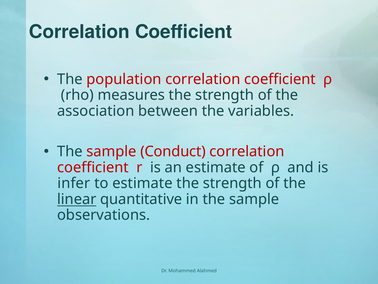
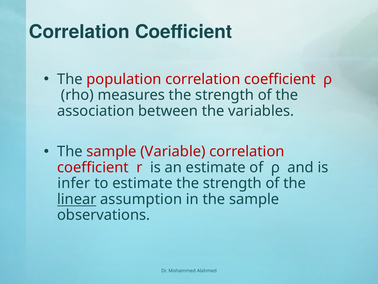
Conduct: Conduct -> Variable
quantitative: quantitative -> assumption
